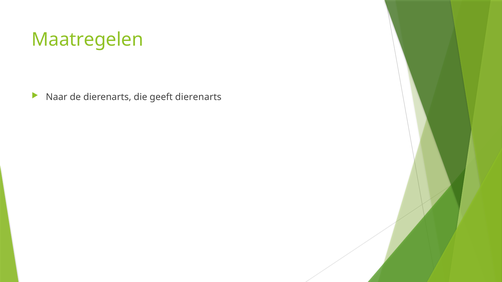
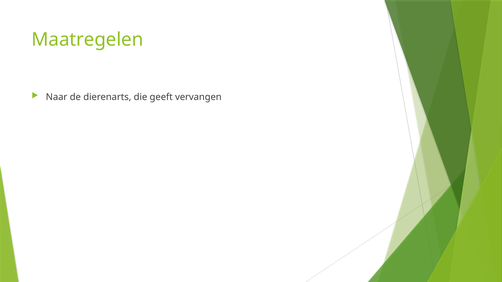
geeft dierenarts: dierenarts -> vervangen
